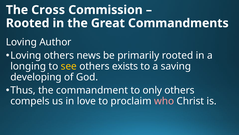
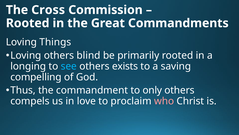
Author: Author -> Things
news: news -> blind
see colour: yellow -> light blue
developing: developing -> compelling
